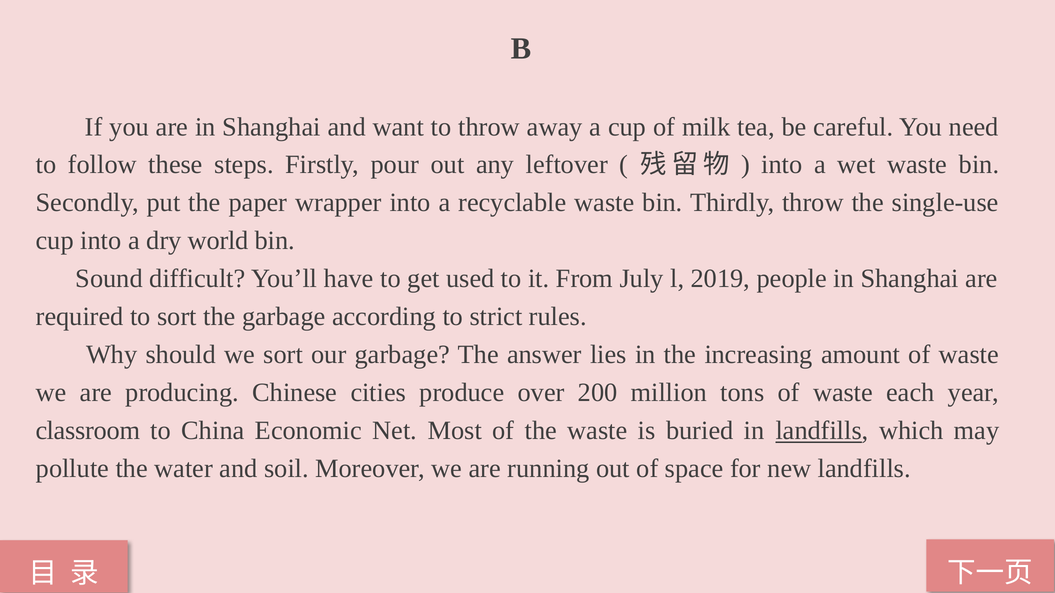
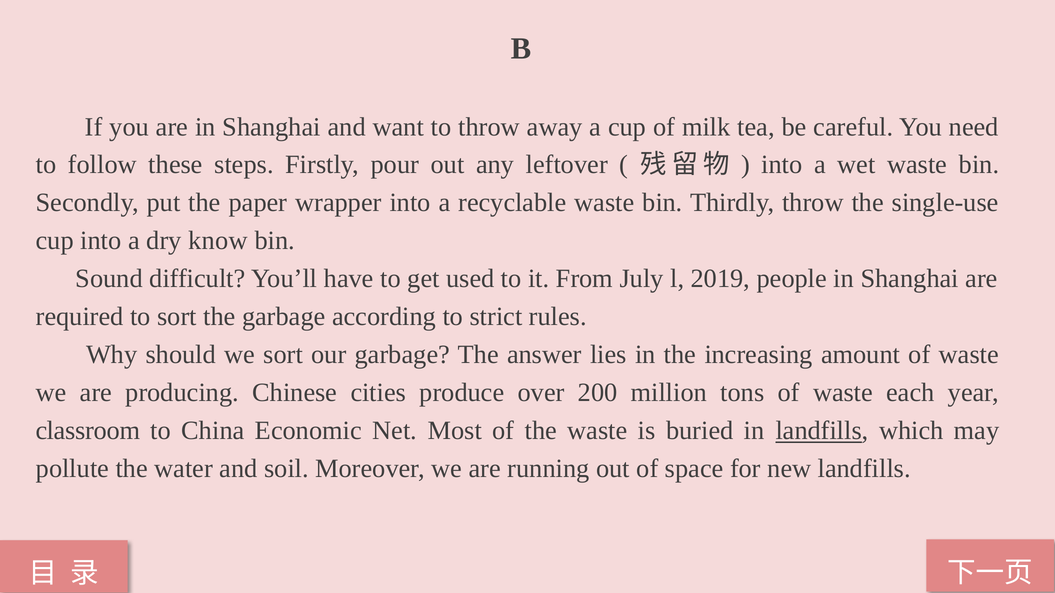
world: world -> know
